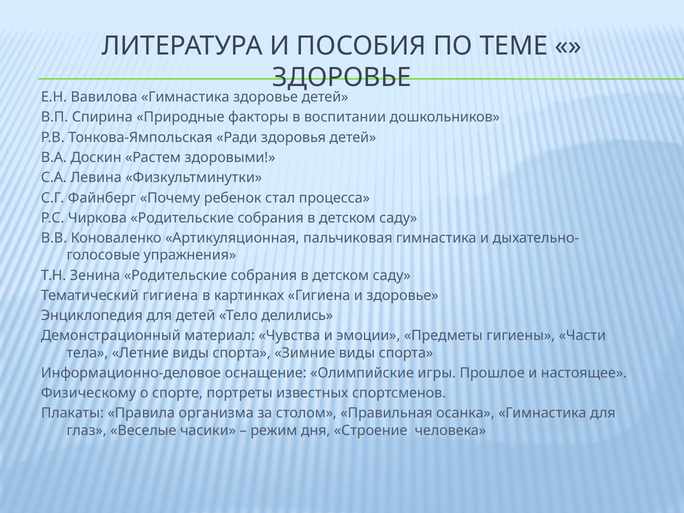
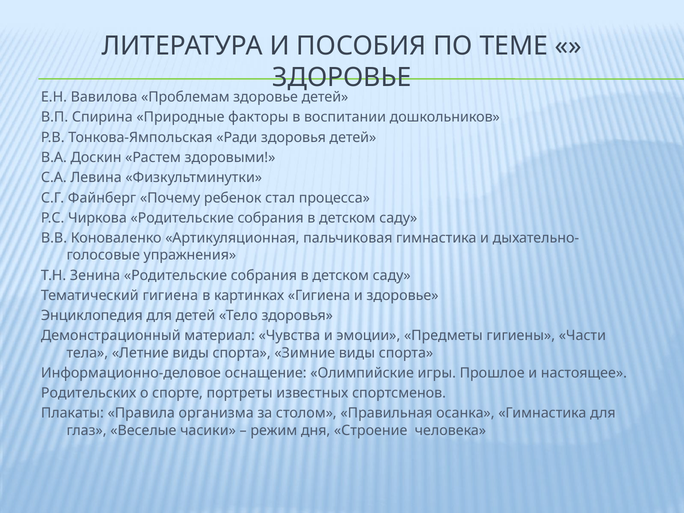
Вавилова Гимнастика: Гимнастика -> Проблемам
Тело делились: делились -> здоровья
Физическому: Физическому -> Родительских
